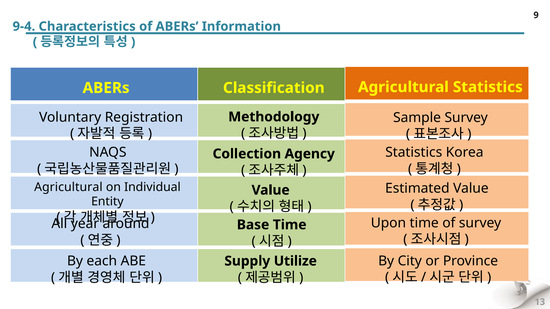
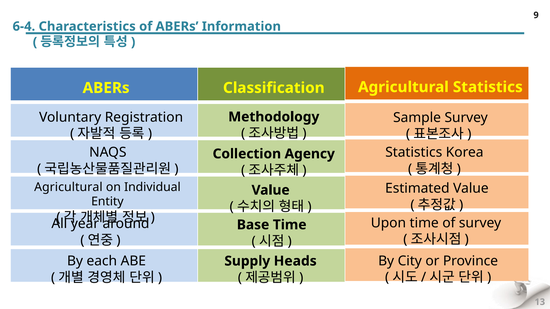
9-4: 9-4 -> 6-4
Utilize: Utilize -> Heads
